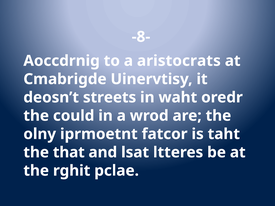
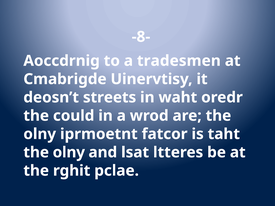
aristocrats: aristocrats -> tradesmen
that at (69, 153): that -> olny
